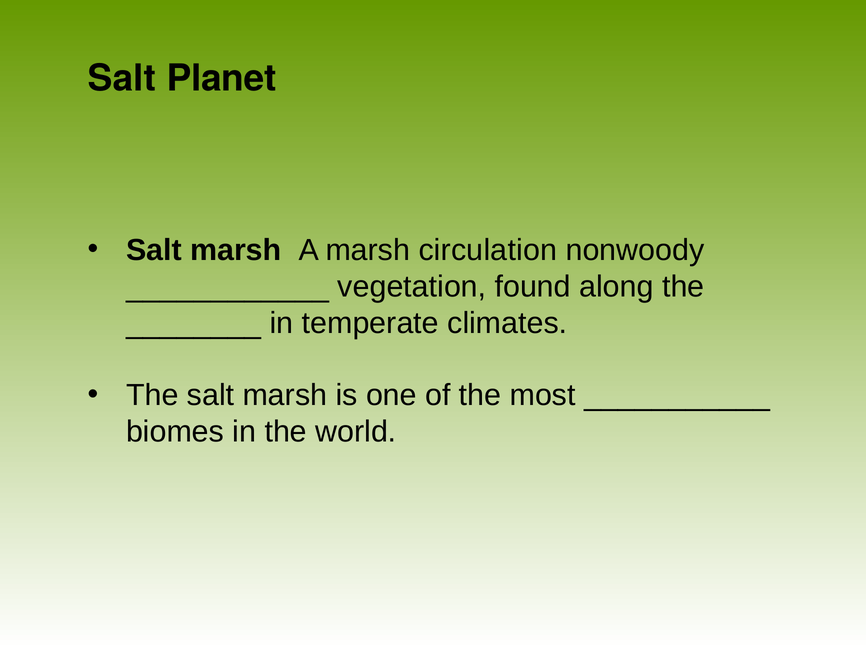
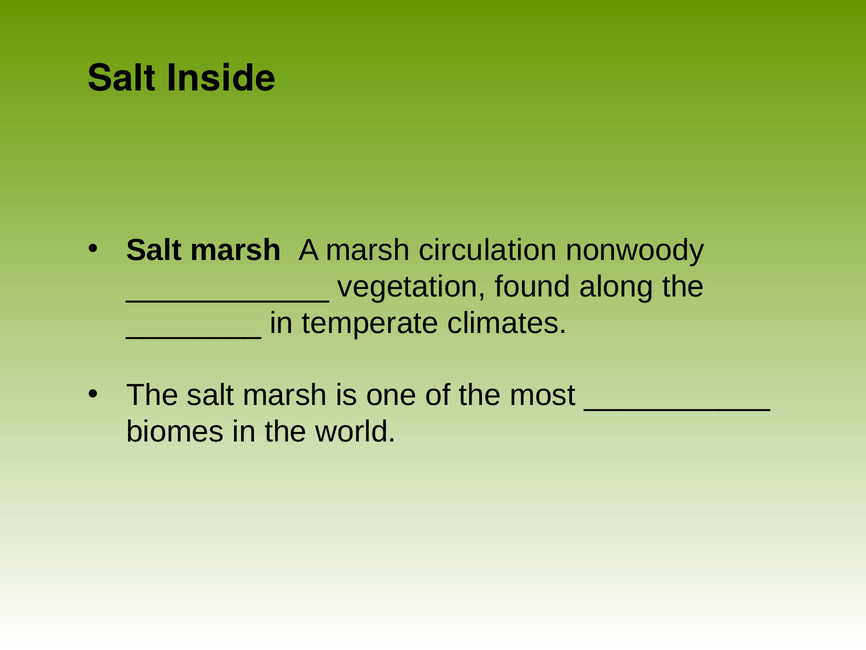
Planet: Planet -> Inside
